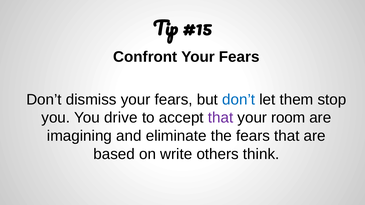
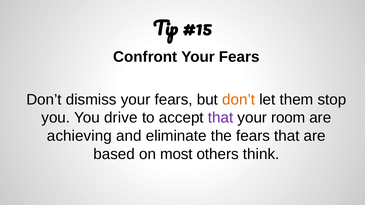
don’t at (239, 100) colour: blue -> orange
imagining: imagining -> achieving
write: write -> most
